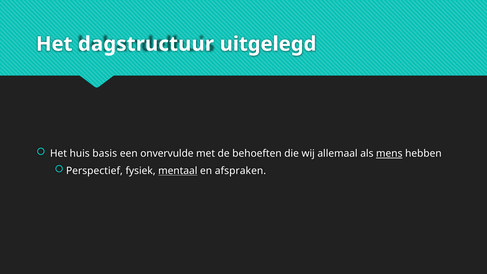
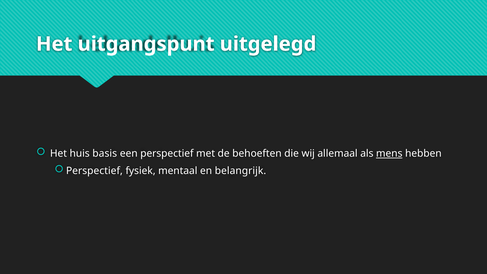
dagstructuur: dagstructuur -> uitgangspunt
een onvervulde: onvervulde -> perspectief
mentaal underline: present -> none
afspraken: afspraken -> belangrijk
